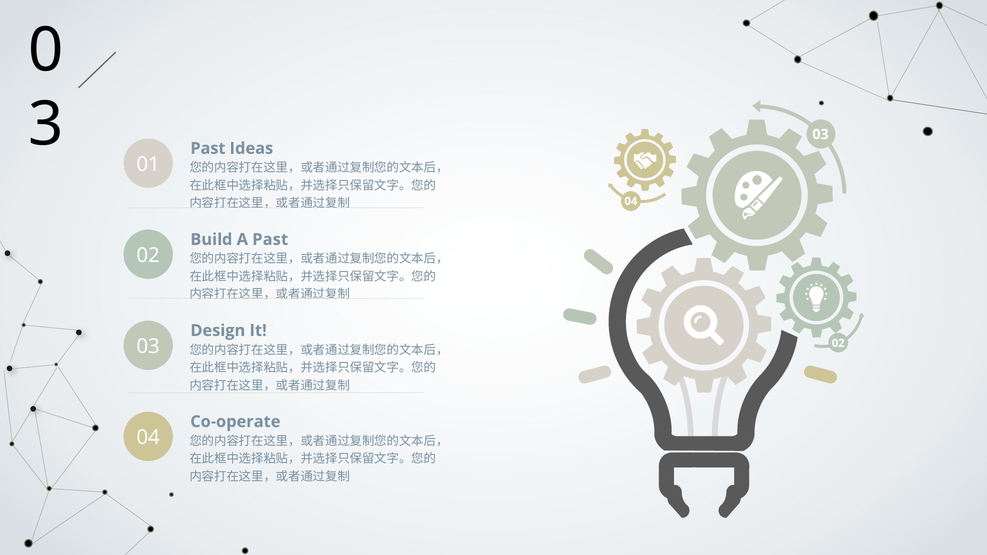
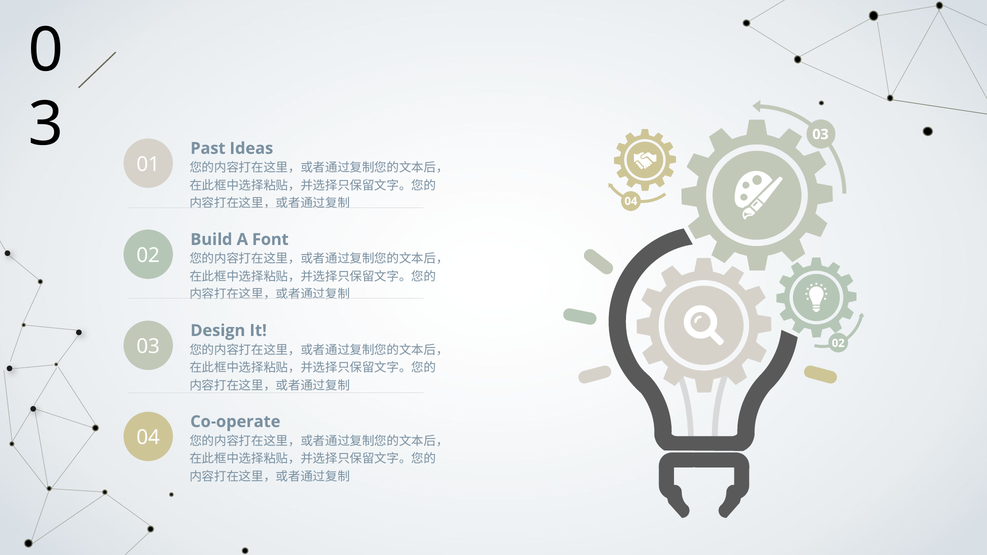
A Past: Past -> Font
